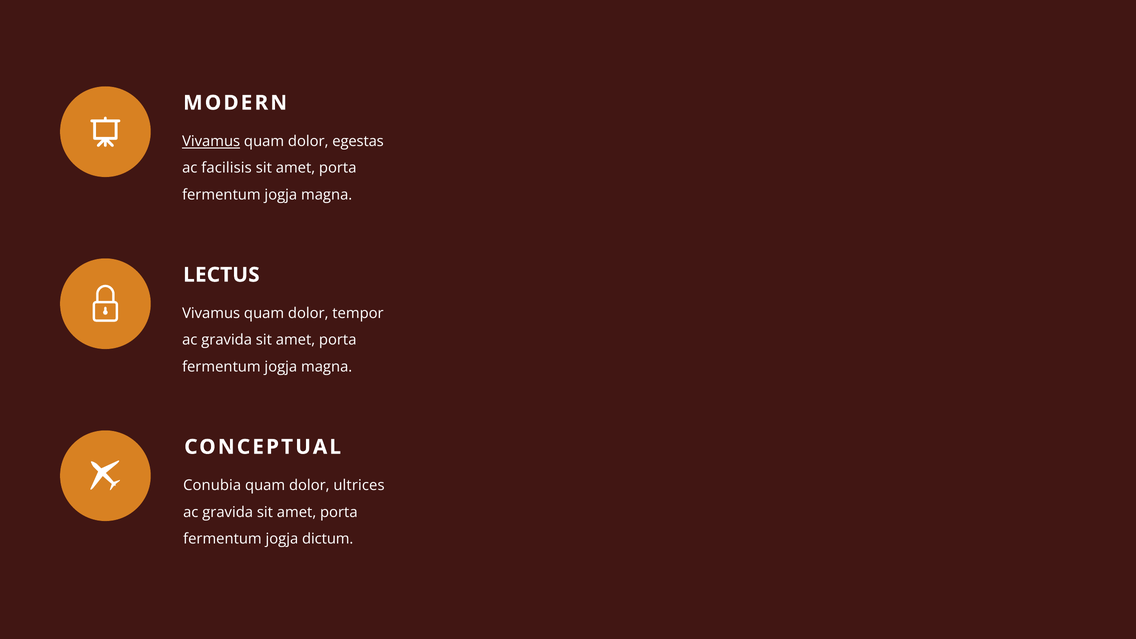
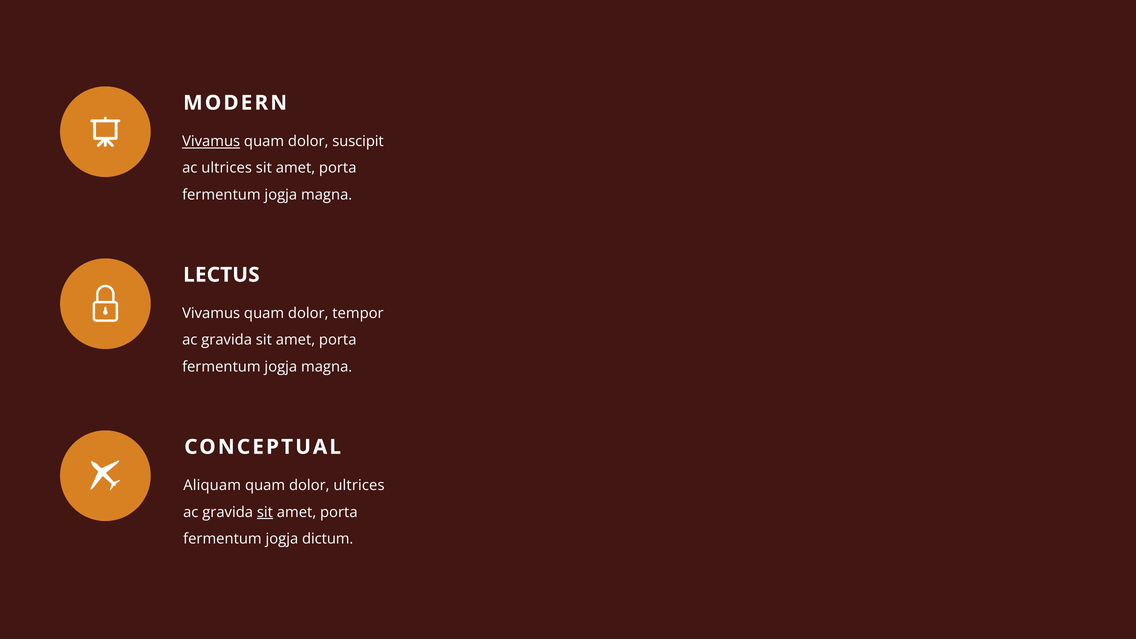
egestas: egestas -> suscipit
ac facilisis: facilisis -> ultrices
Conubia: Conubia -> Aliquam
sit at (265, 512) underline: none -> present
